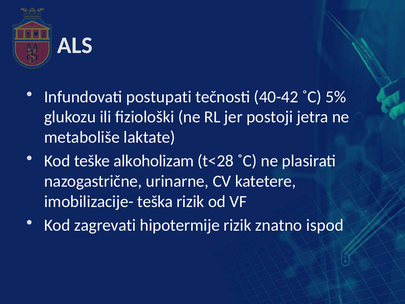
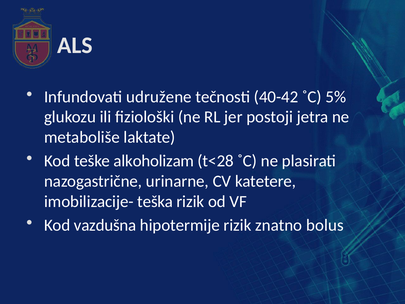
postupati: postupati -> udružene
zagrevati: zagrevati -> vazdušna
ispod: ispod -> bolus
